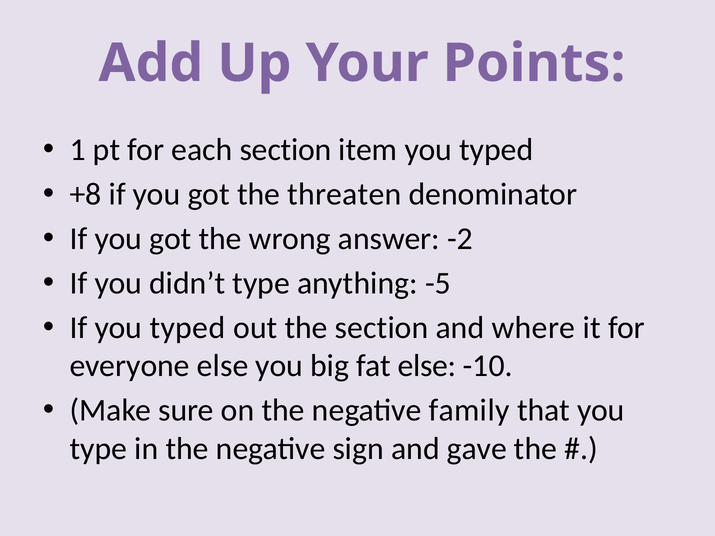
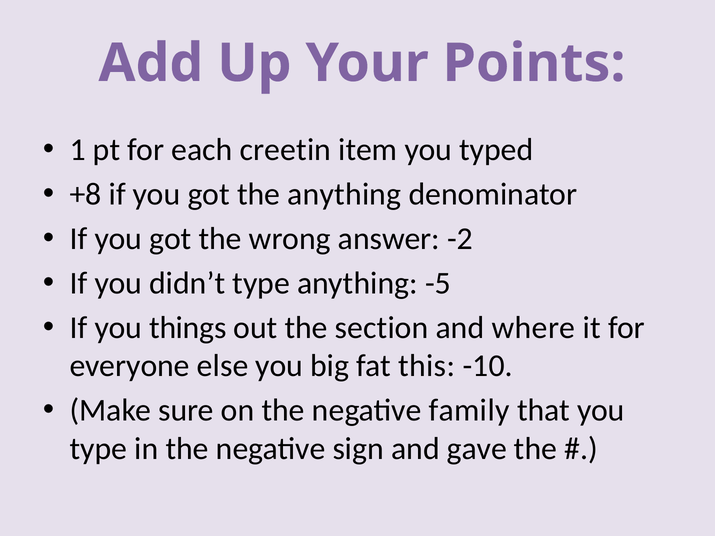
each section: section -> creetin
the threaten: threaten -> anything
If you typed: typed -> things
fat else: else -> this
